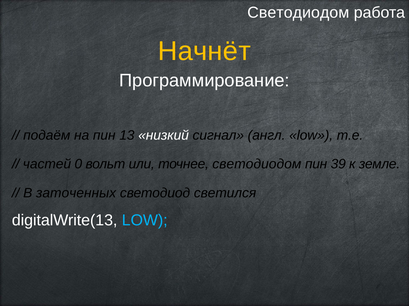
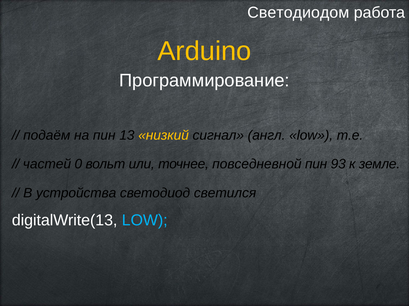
Начнёт: Начнёт -> Arduino
низкий colour: white -> yellow
точнее светодиодом: светодиодом -> повседневной
39: 39 -> 93
заточенных: заточенных -> устройства
